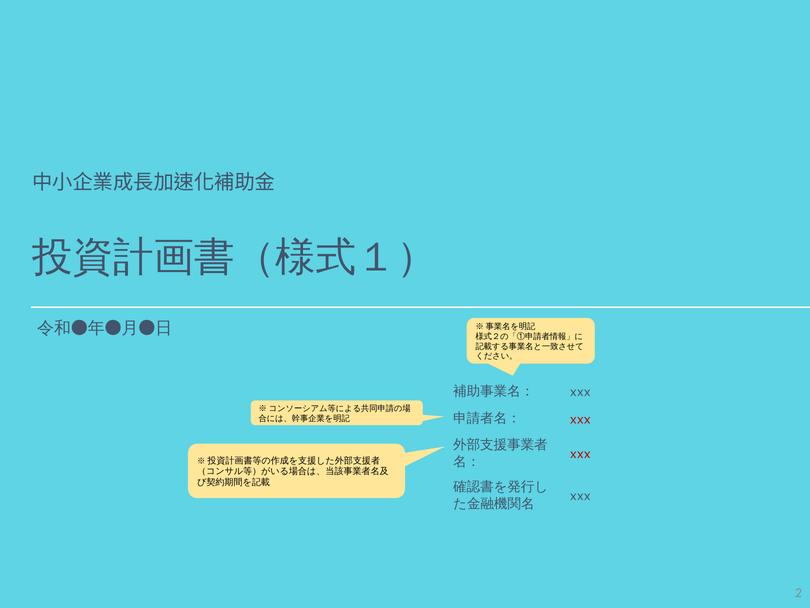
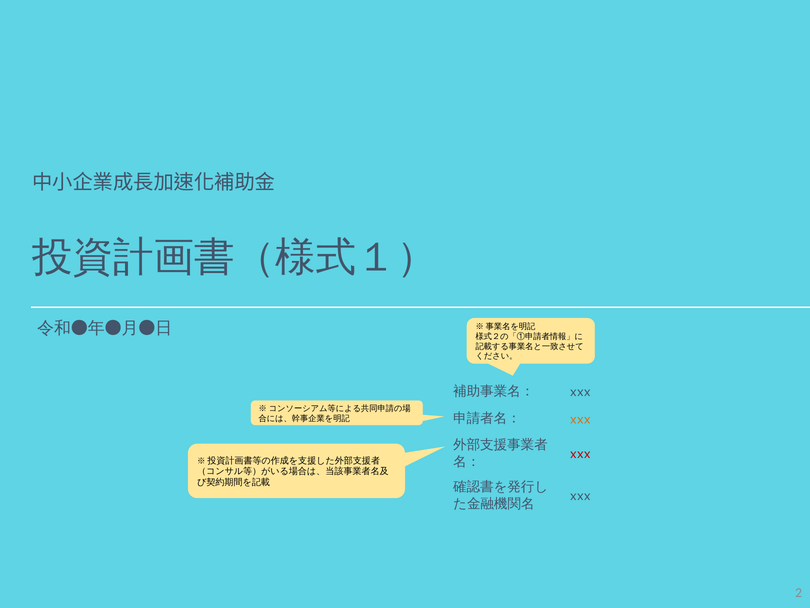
xxx at (580, 419) colour: red -> orange
